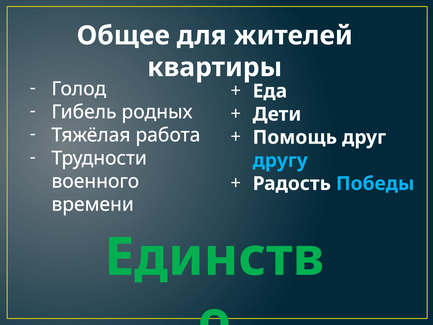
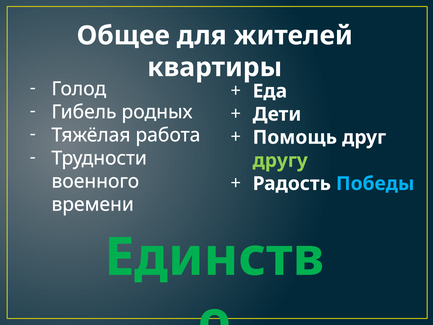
другу colour: light blue -> light green
